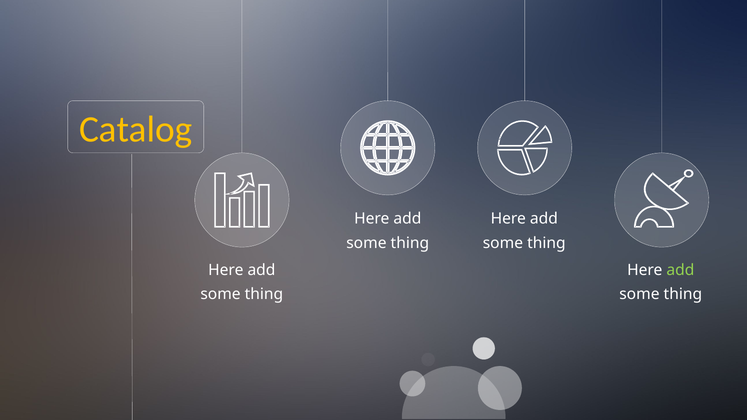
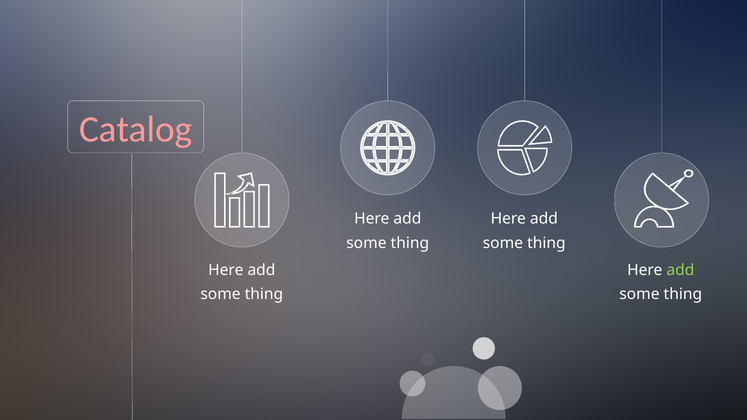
Catalog colour: yellow -> pink
